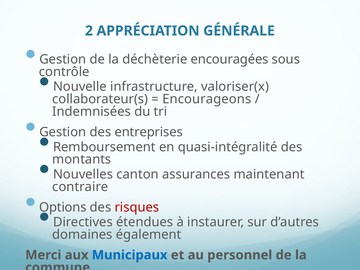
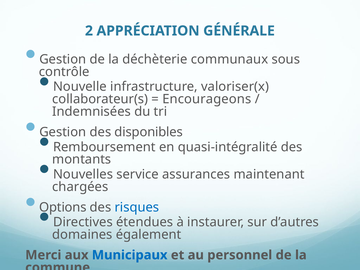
encouragées: encouragées -> communaux
entreprises: entreprises -> disponibles
canton: canton -> service
contraire: contraire -> chargées
risques colour: red -> blue
